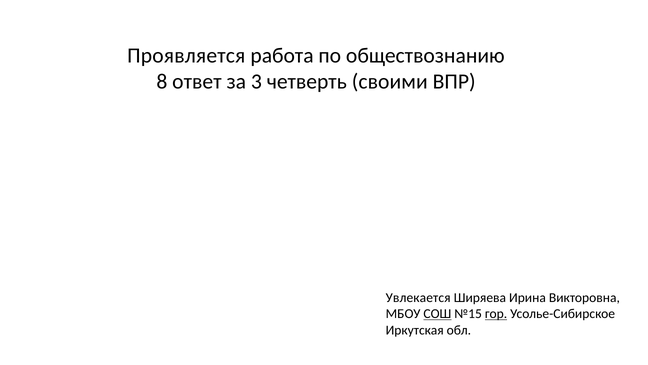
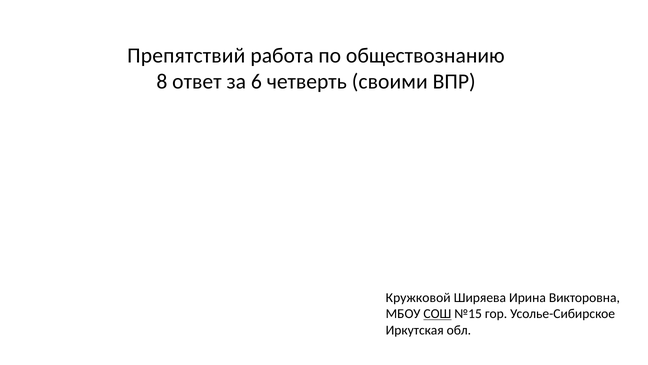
Проявляется: Проявляется -> Препятствий
3: 3 -> 6
Увлекается: Увлекается -> Кружковой
гор underline: present -> none
